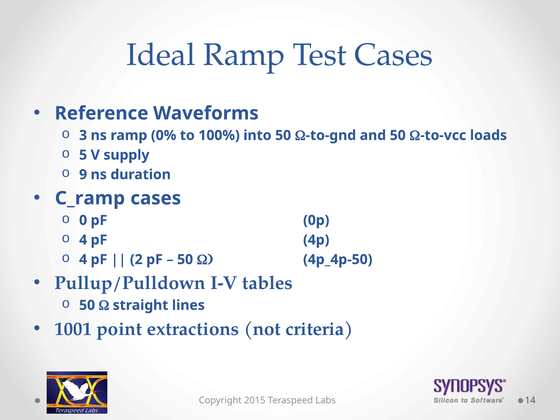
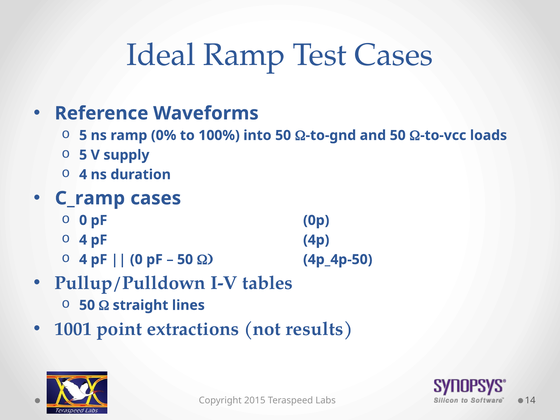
3 at (83, 135): 3 -> 5
9 at (83, 175): 9 -> 4
2 at (136, 260): 2 -> 0
criteria: criteria -> results
